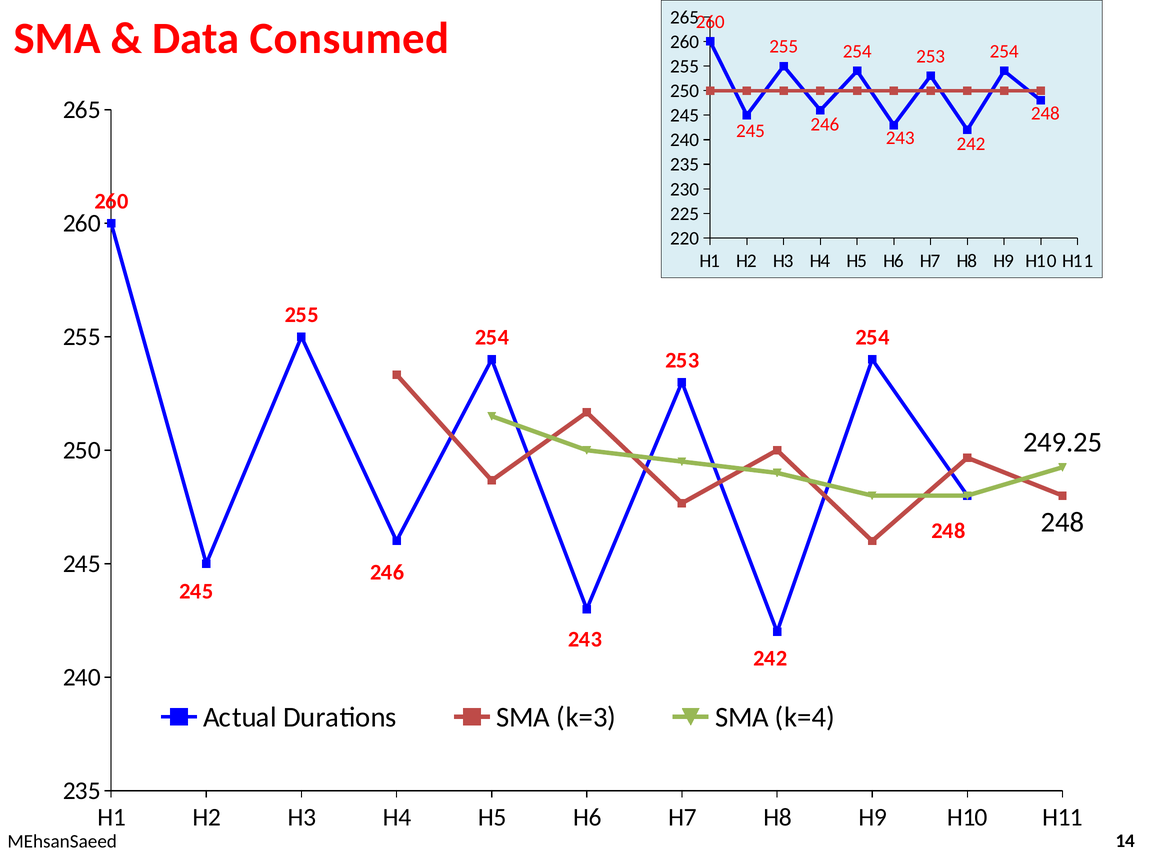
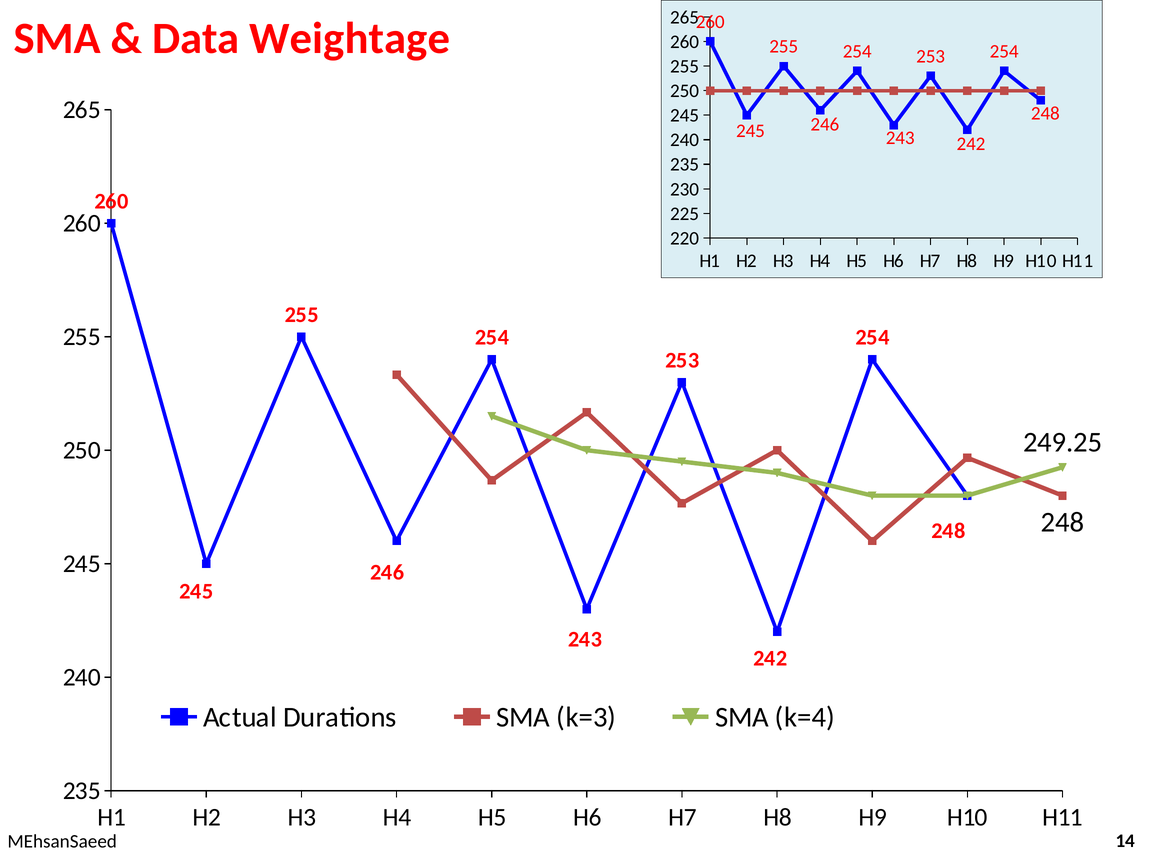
Consumed: Consumed -> Weightage
